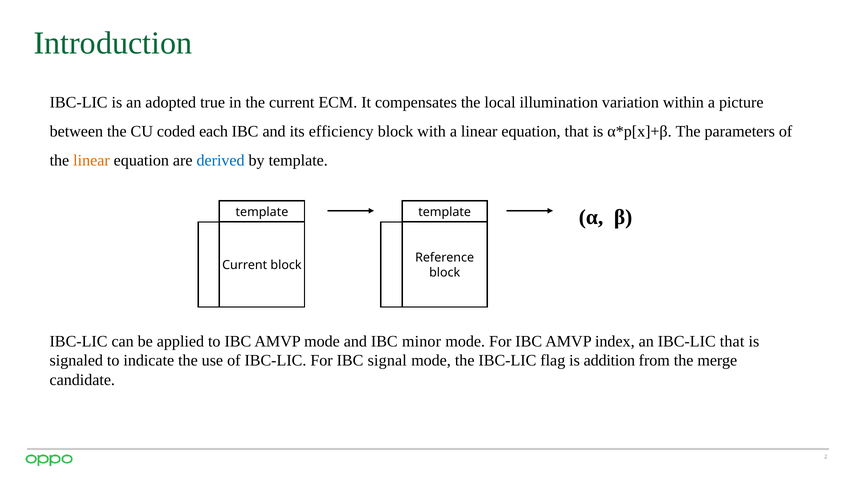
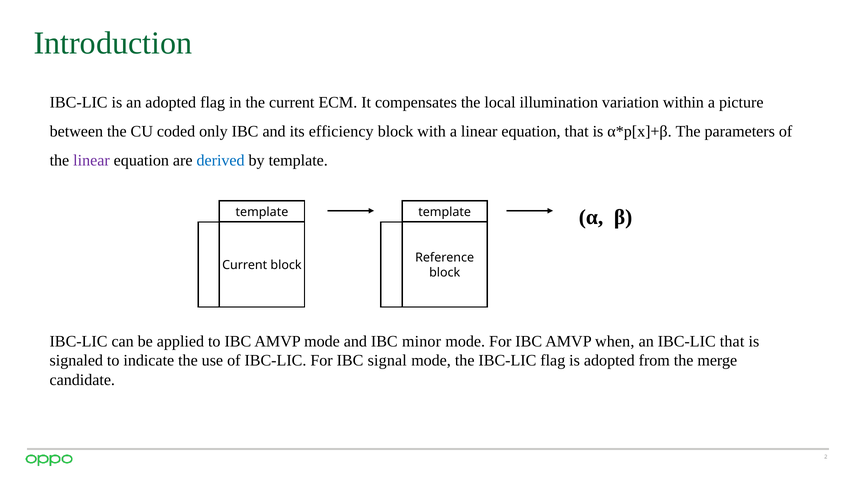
adopted true: true -> flag
each: each -> only
linear at (91, 161) colour: orange -> purple
index: index -> when
is addition: addition -> adopted
